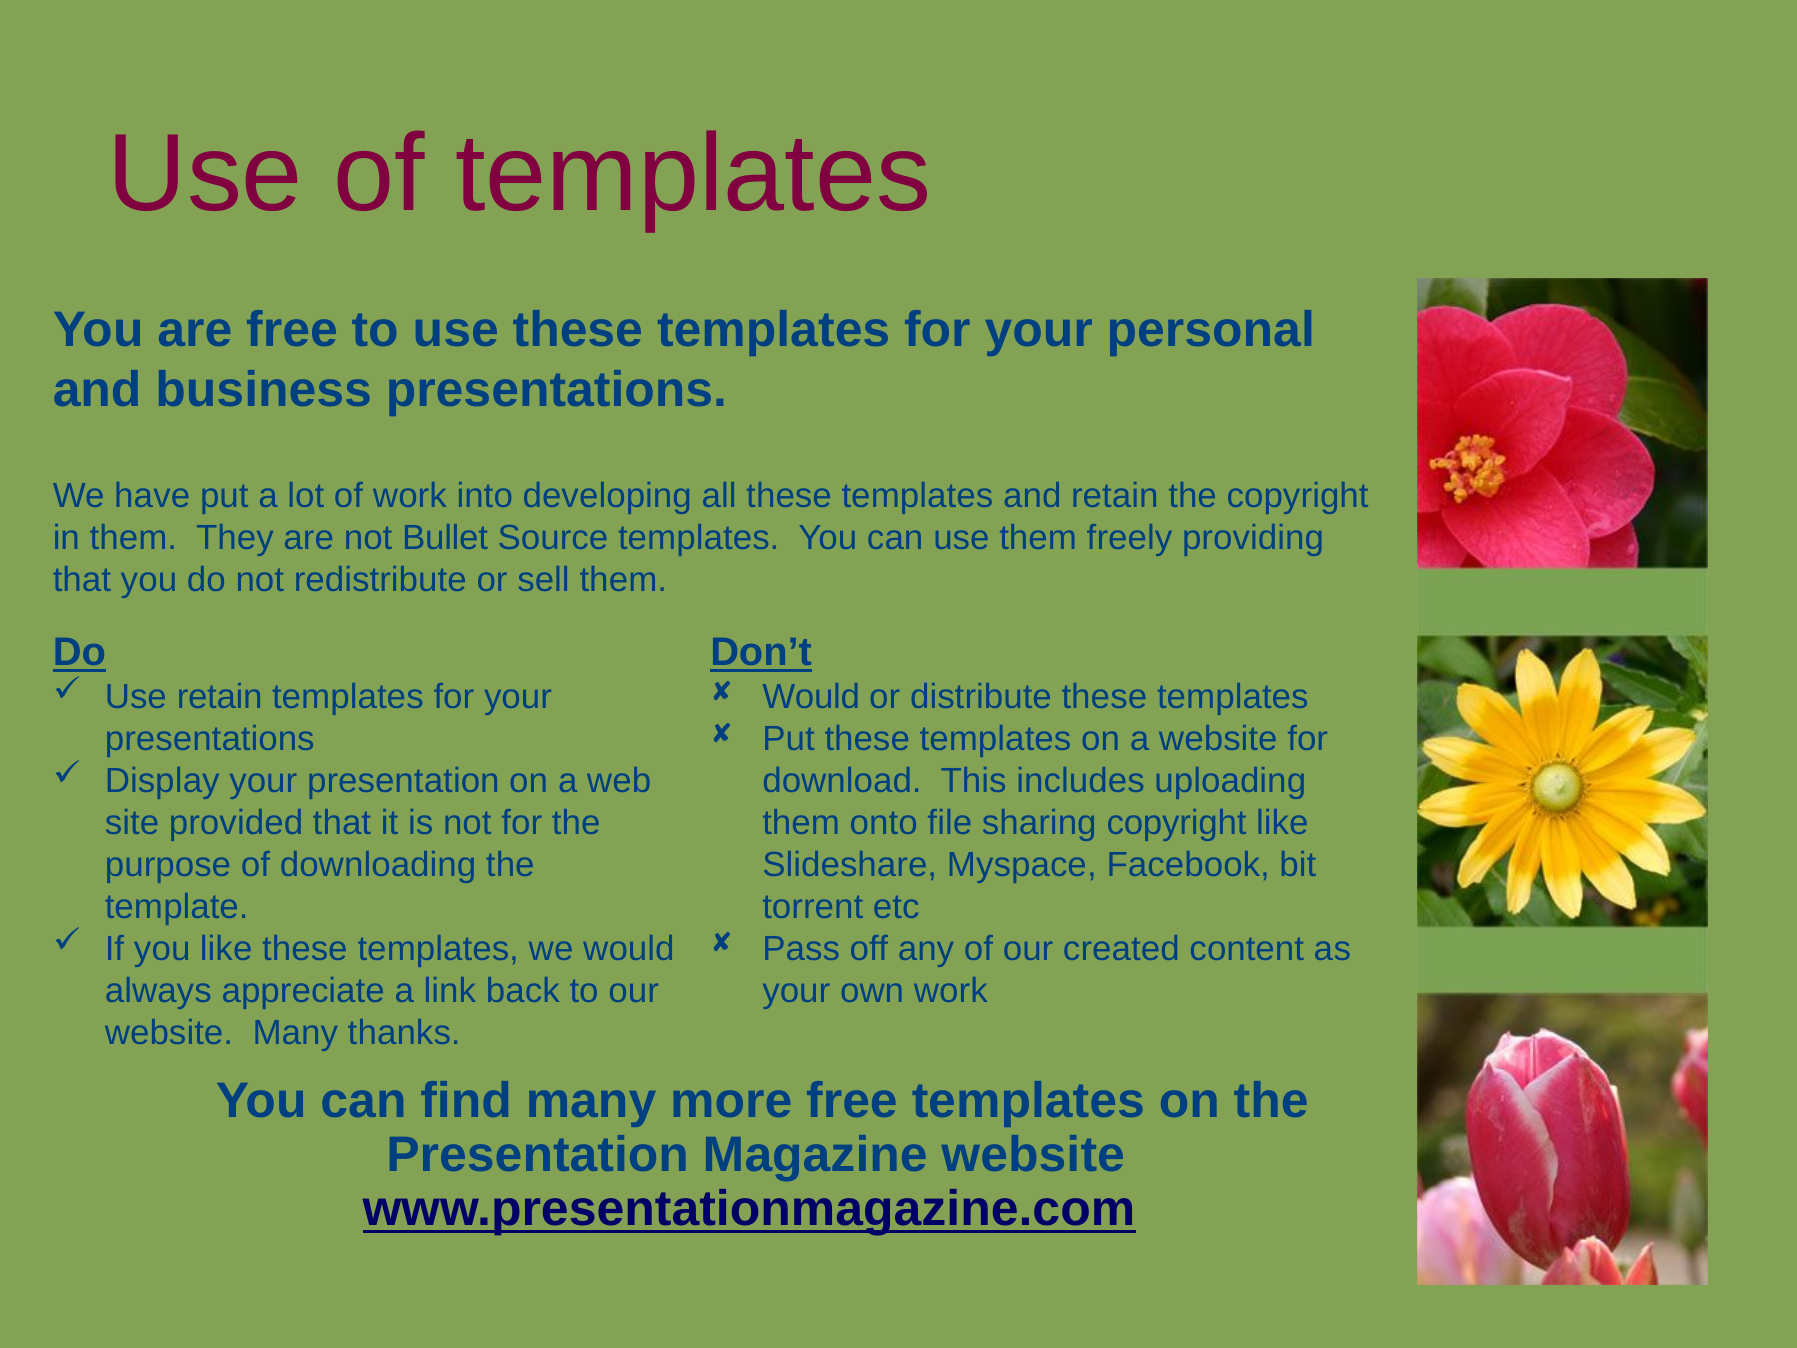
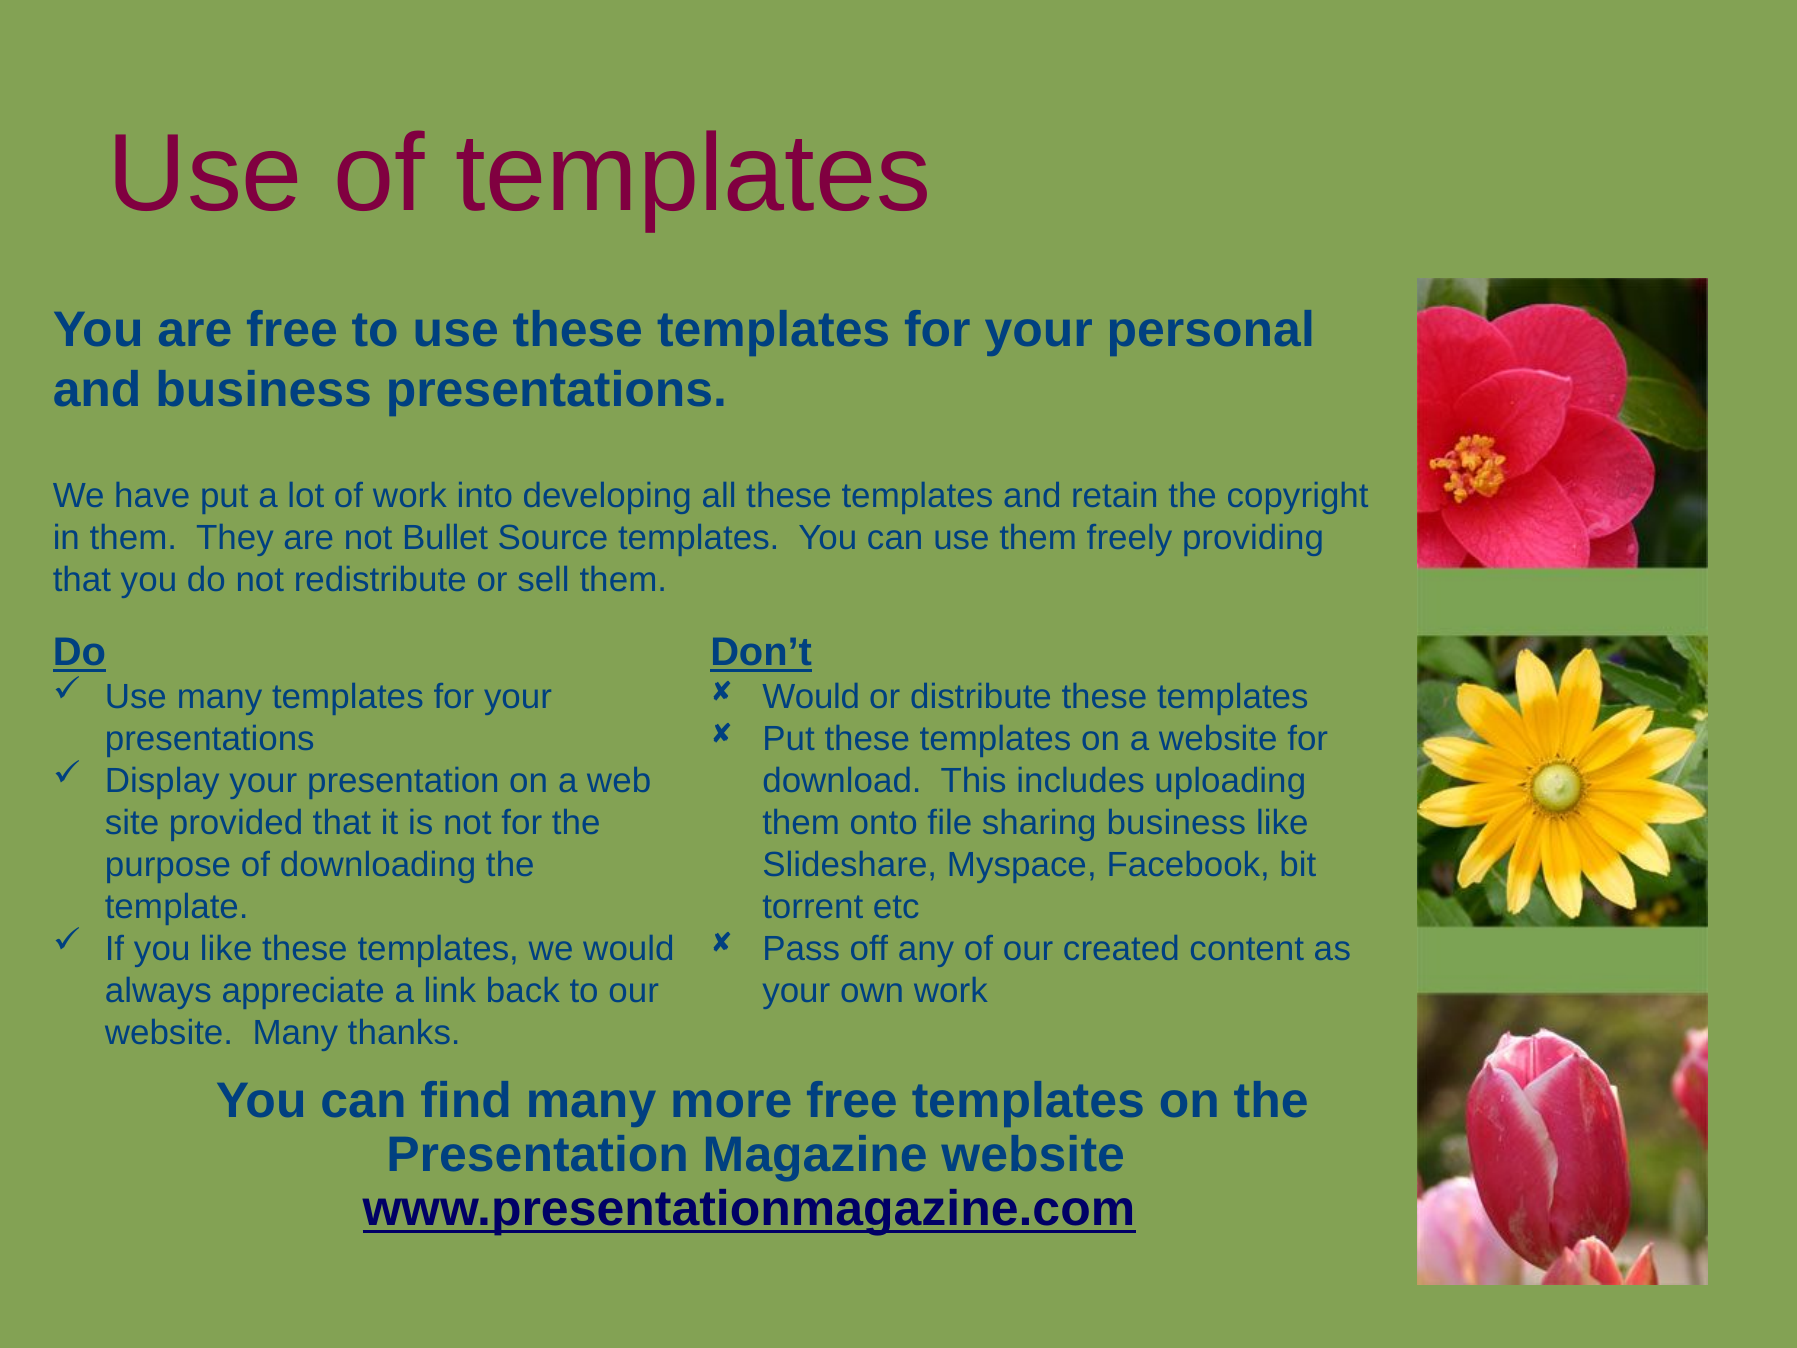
Use retain: retain -> many
sharing copyright: copyright -> business
